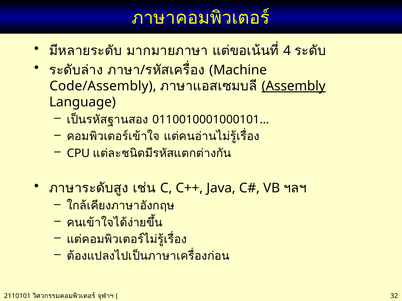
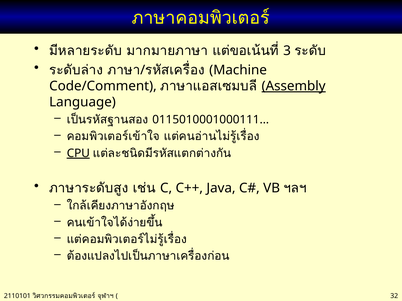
4: 4 -> 3
Code/Assembly: Code/Assembly -> Code/Comment
0110010001000101: 0110010001000101 -> 0115010001000111
CPU underline: none -> present
